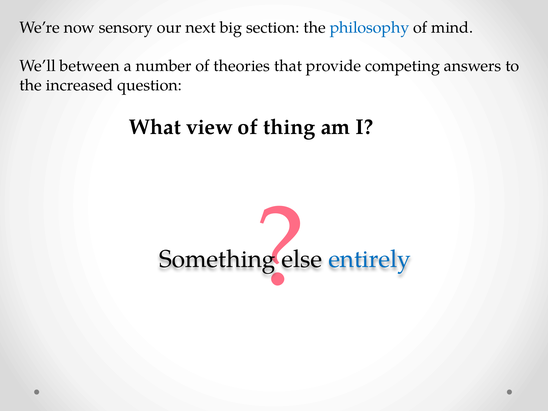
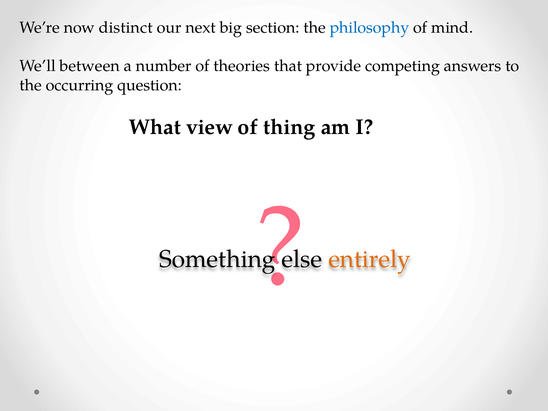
sensory: sensory -> distinct
increased: increased -> occurring
entirely colour: blue -> orange
